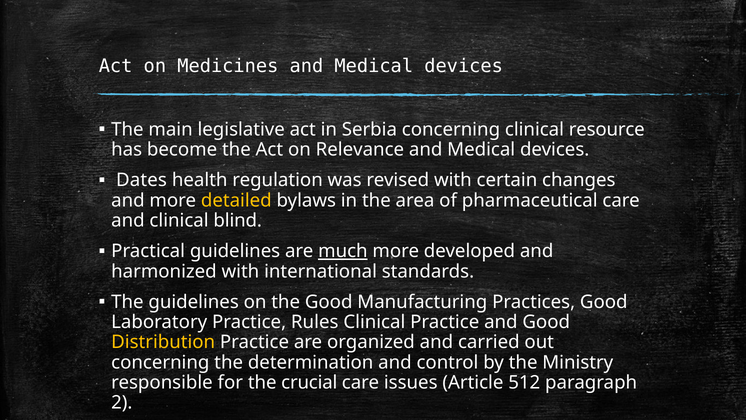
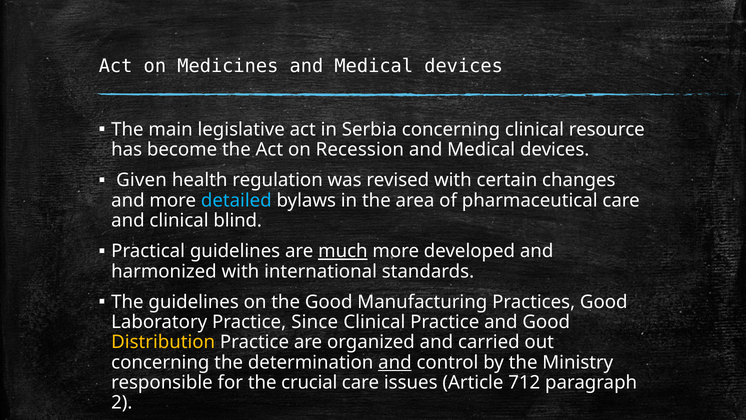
Relevance: Relevance -> Recession
Dates: Dates -> Given
detailed colour: yellow -> light blue
Rules: Rules -> Since
and at (395, 362) underline: none -> present
512: 512 -> 712
